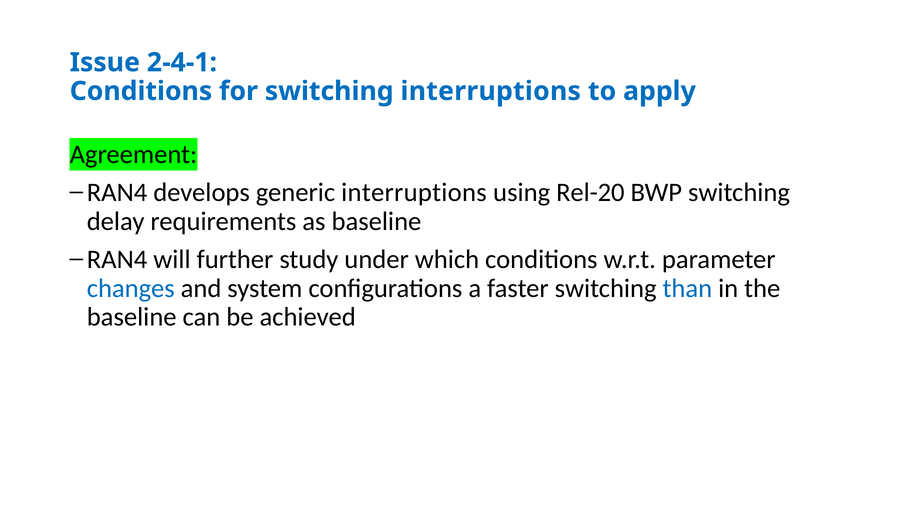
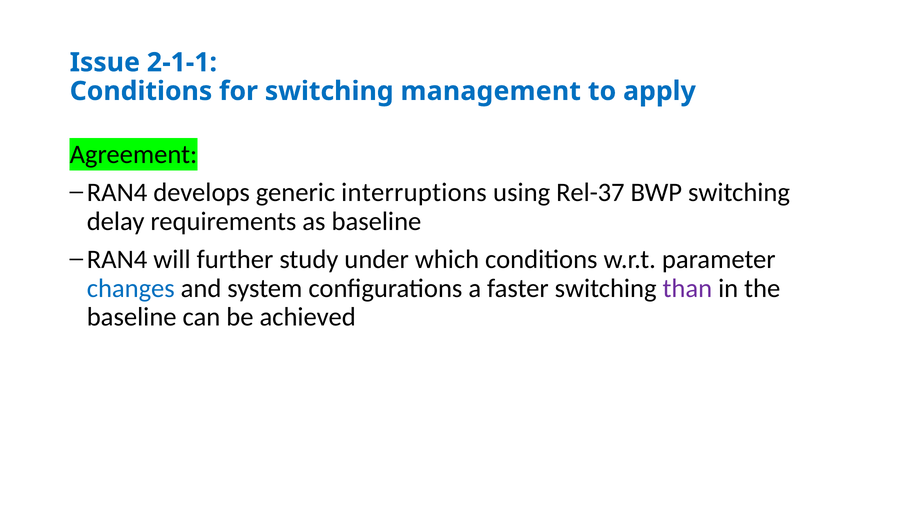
2-4-1: 2-4-1 -> 2-1-1
switching interruptions: interruptions -> management
Rel-20: Rel-20 -> Rel-37
than colour: blue -> purple
